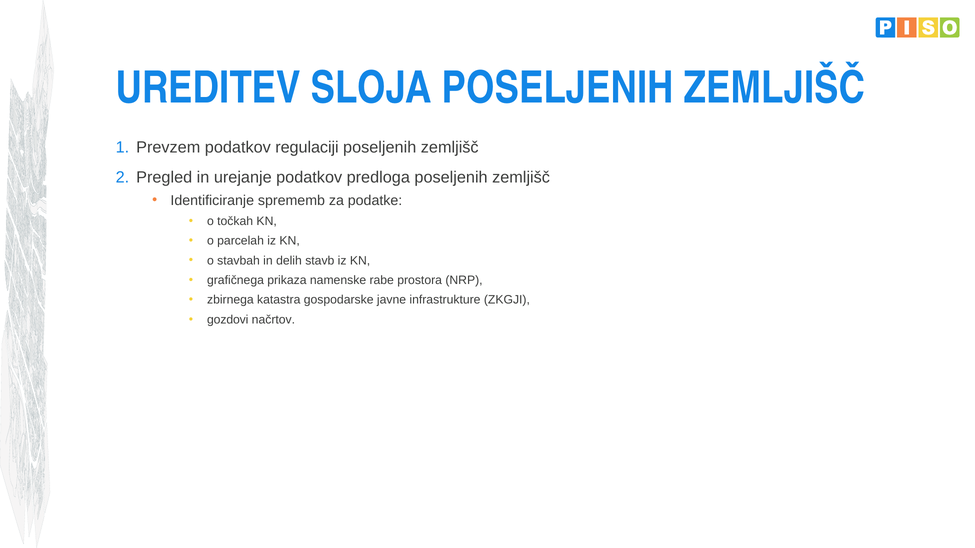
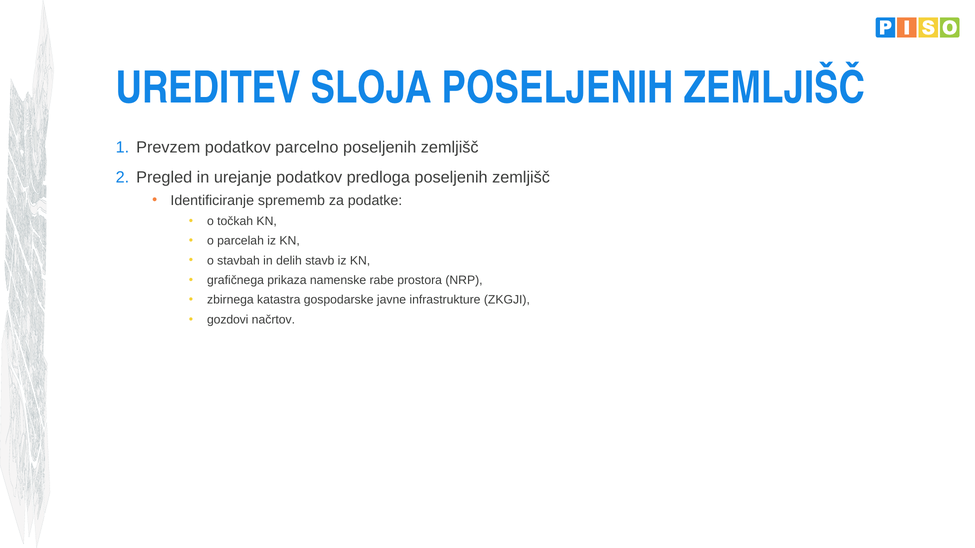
regulaciji: regulaciji -> parcelno
